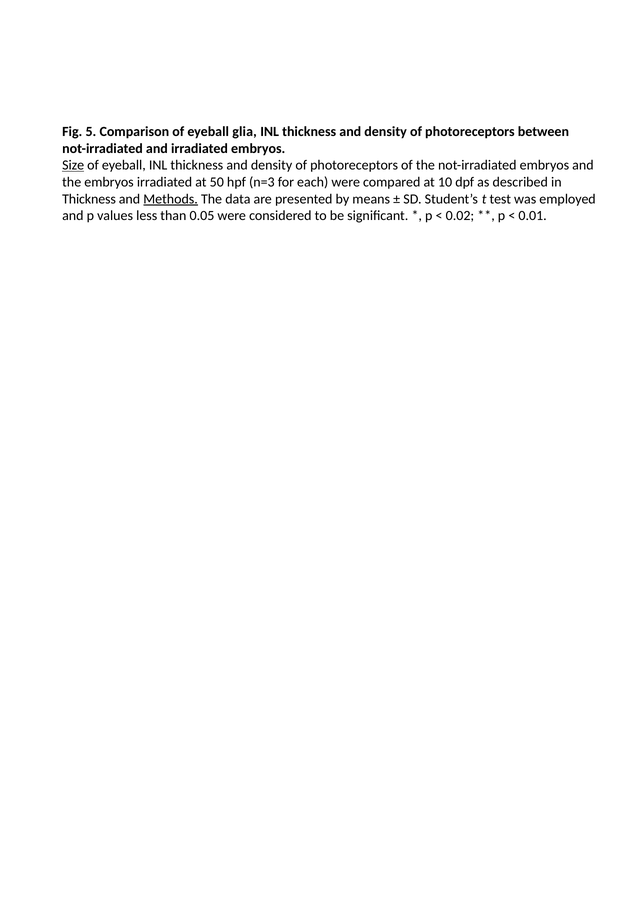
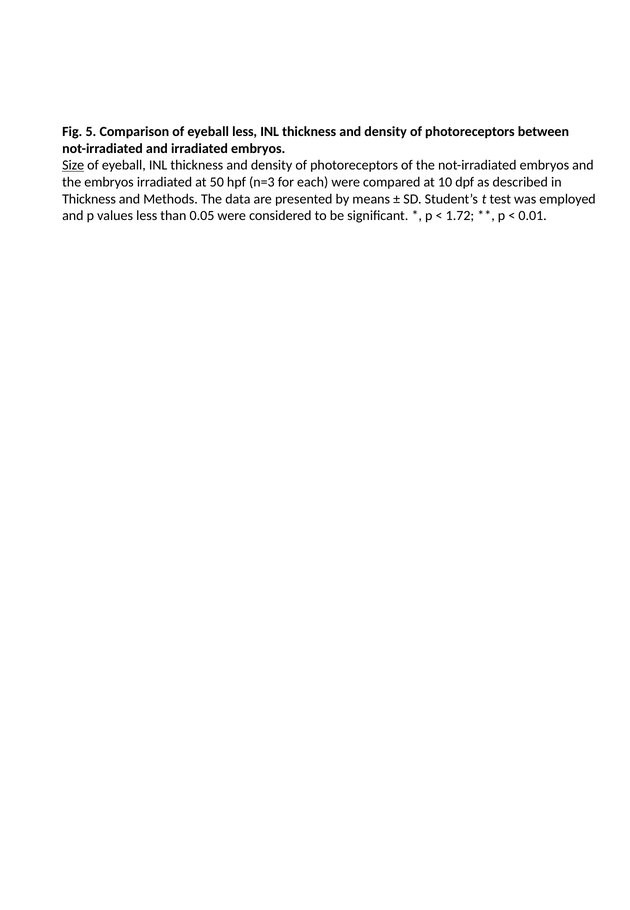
eyeball glia: glia -> less
Methods underline: present -> none
0.02: 0.02 -> 1.72
